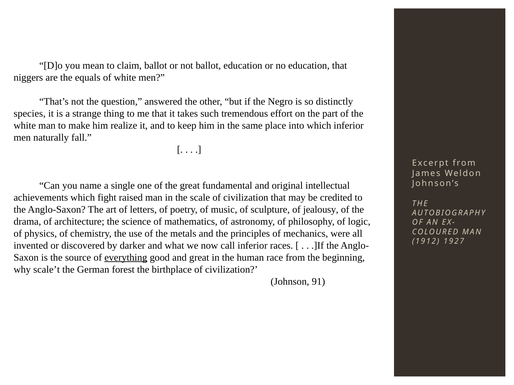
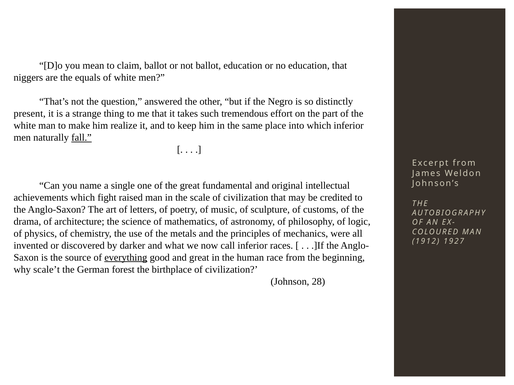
species: species -> present
fall underline: none -> present
jealousy: jealousy -> customs
91: 91 -> 28
